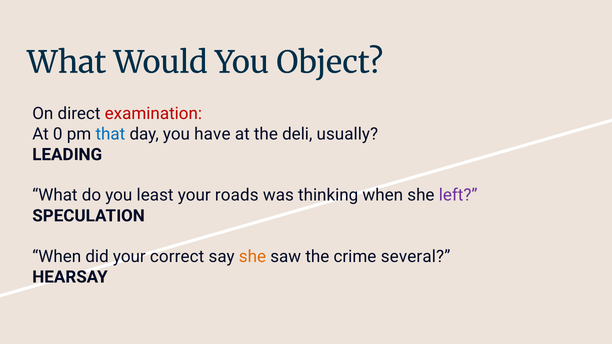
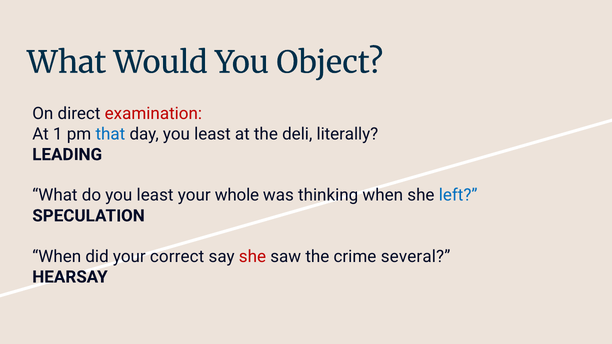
0: 0 -> 1
day you have: have -> least
usually: usually -> literally
roads: roads -> whole
left colour: purple -> blue
she at (252, 257) colour: orange -> red
